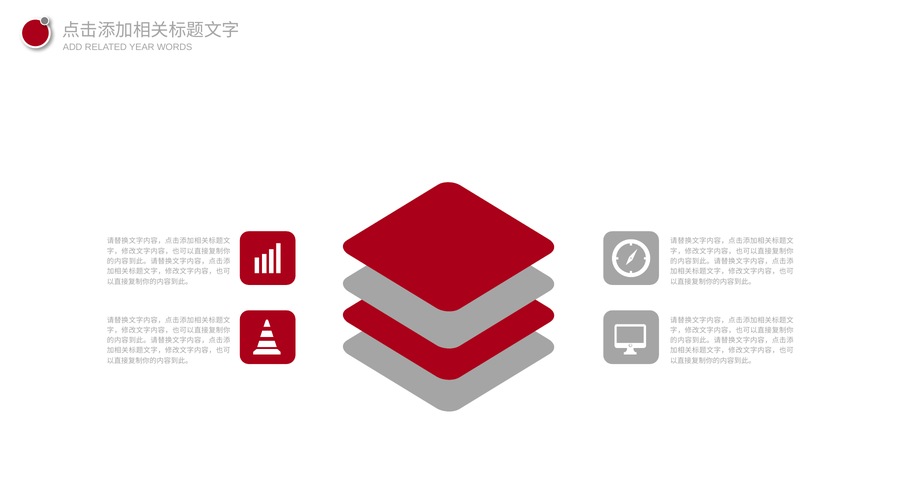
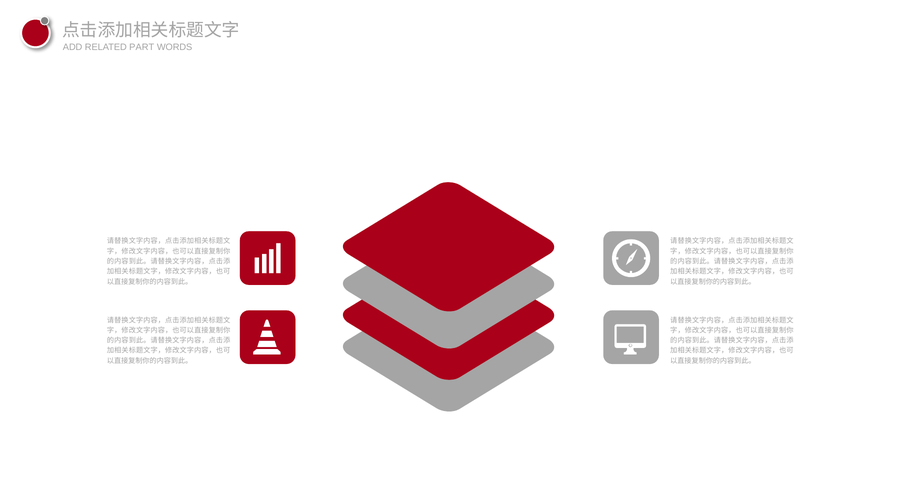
YEAR: YEAR -> PART
